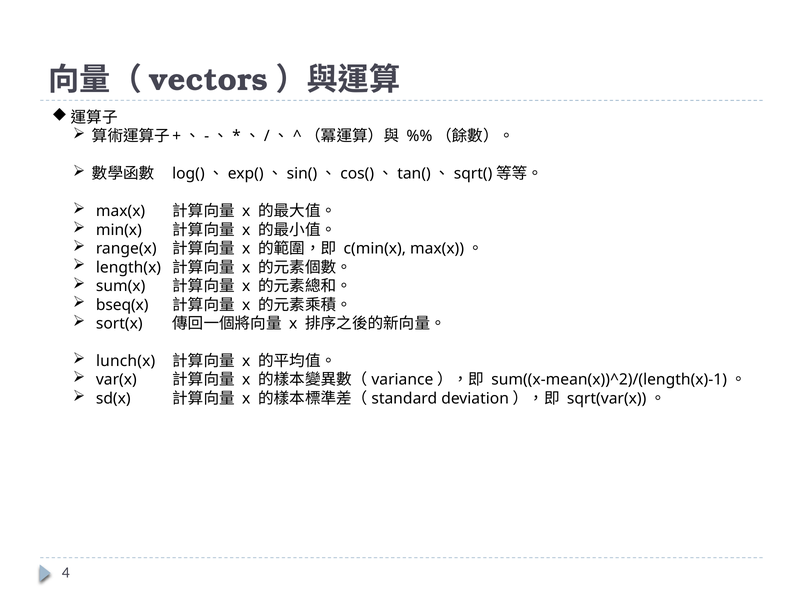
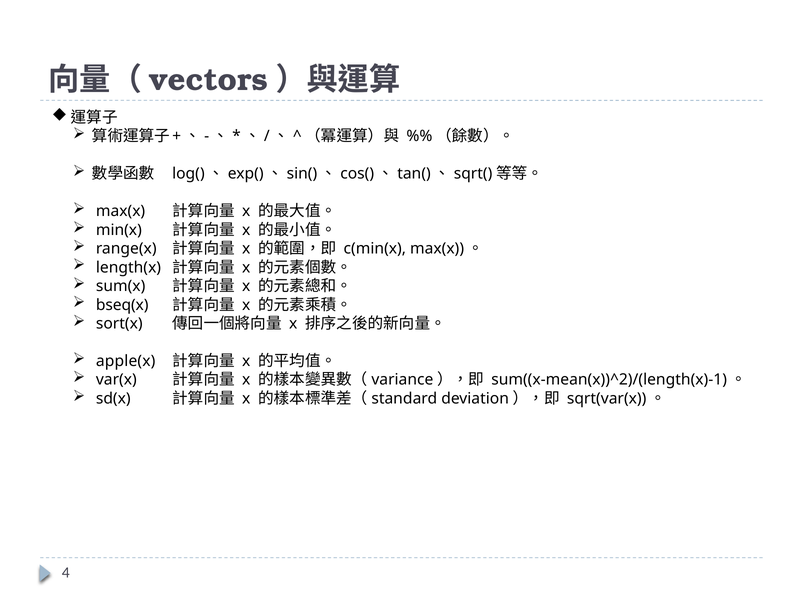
lunch(x: lunch(x -> apple(x
